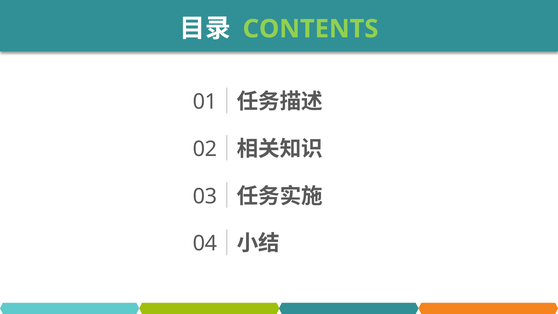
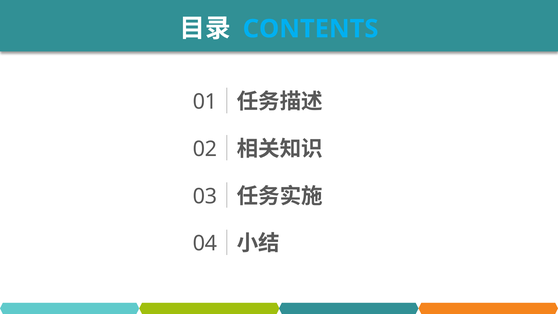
CONTENTS colour: light green -> light blue
